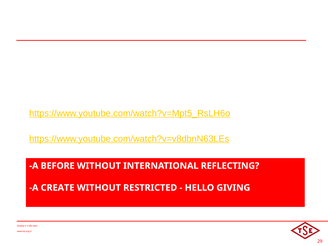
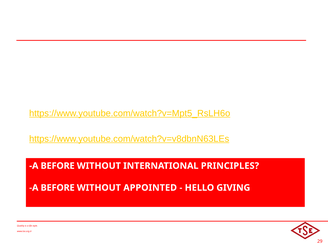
REFLECTING: REFLECTING -> PRINCIPLES
CREATE at (58, 188): CREATE -> BEFORE
RESTRICTED: RESTRICTED -> APPOINTED
